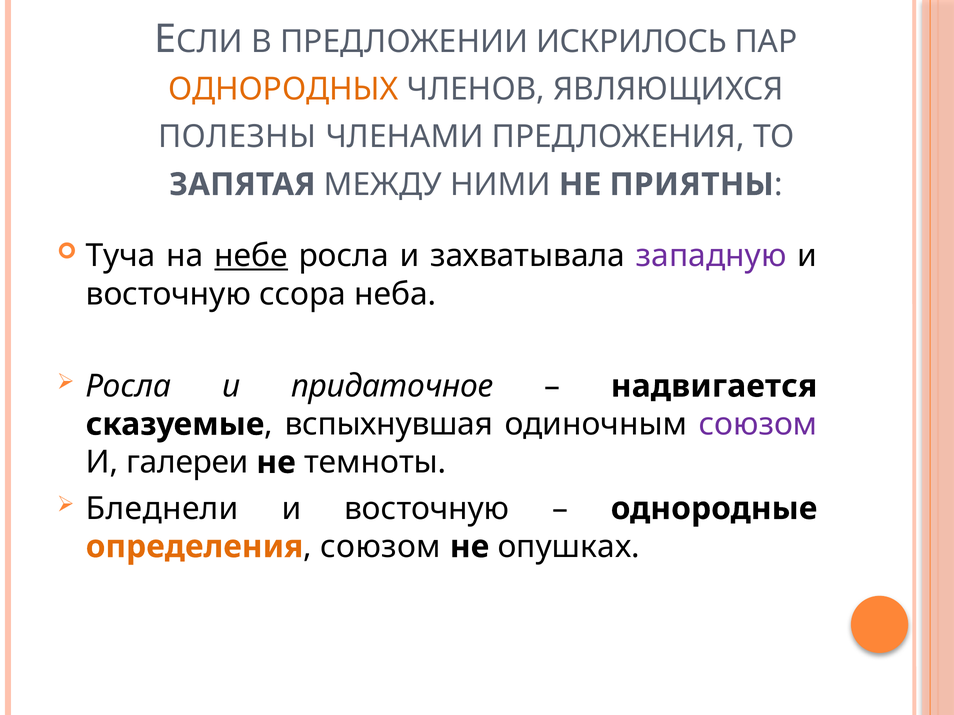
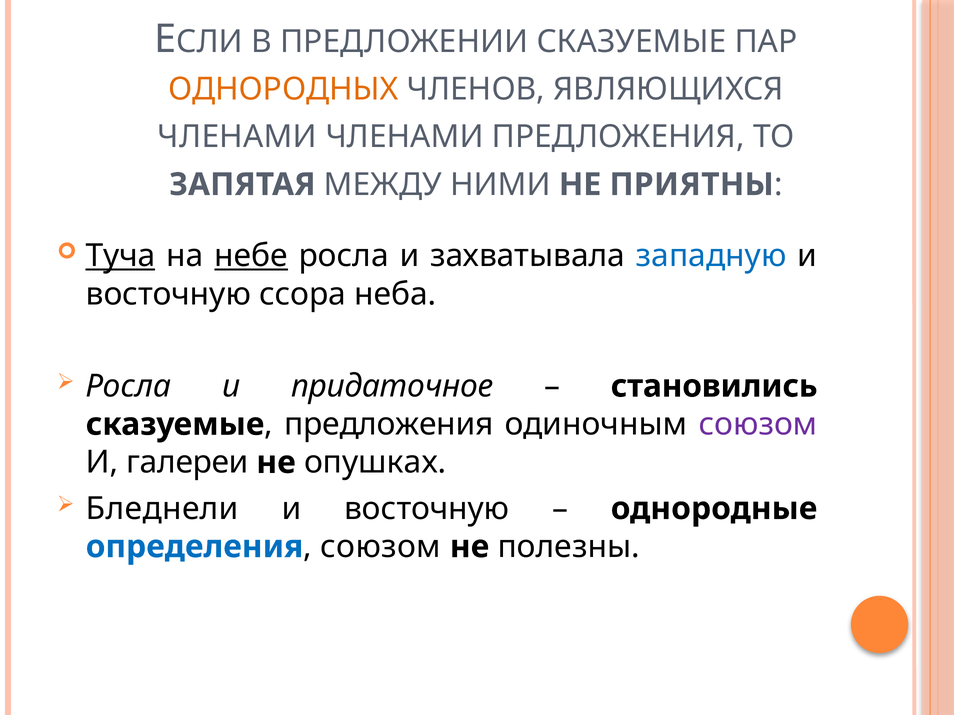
ПРЕДЛОЖЕНИИ ИСКРИЛОСЬ: ИСКРИЛОСЬ -> СКАЗУЕМЫЕ
ПОЛЕЗНЫ at (237, 137): ПОЛЕЗНЫ -> ЧЛЕНАМИ
Туча underline: none -> present
западную colour: purple -> blue
надвигается: надвигается -> становились
вспыхнувшая at (389, 425): вспыхнувшая -> предложения
темноты: темноты -> опушках
определения colour: orange -> blue
опушках: опушках -> полезны
